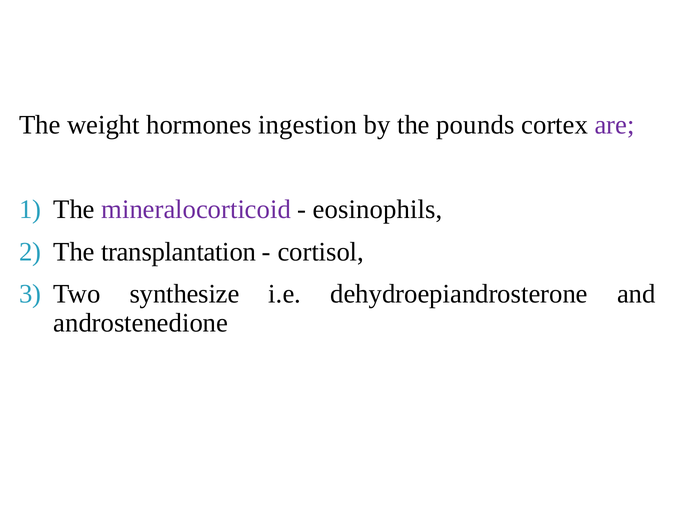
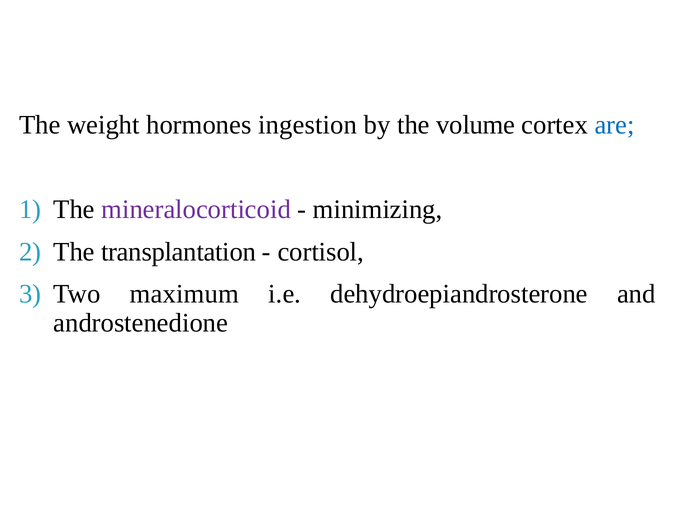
pounds: pounds -> volume
are colour: purple -> blue
eosinophils: eosinophils -> minimizing
synthesize: synthesize -> maximum
